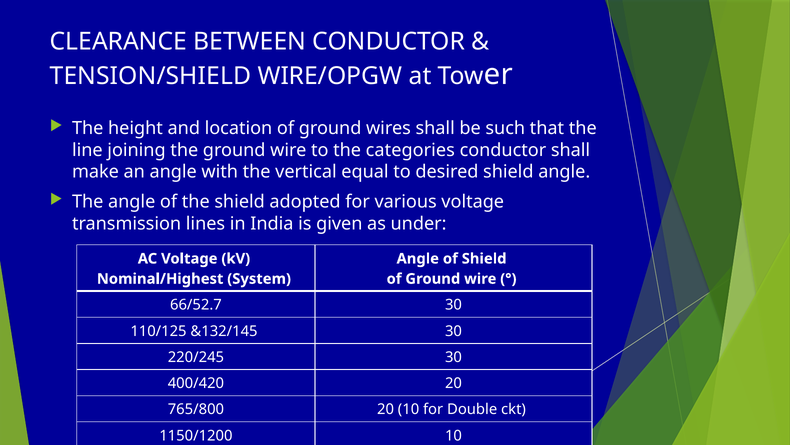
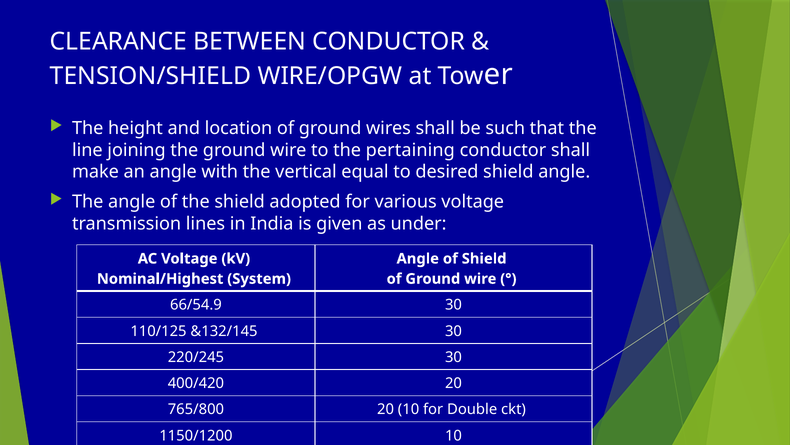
categories: categories -> pertaining
66/52.7: 66/52.7 -> 66/54.9
